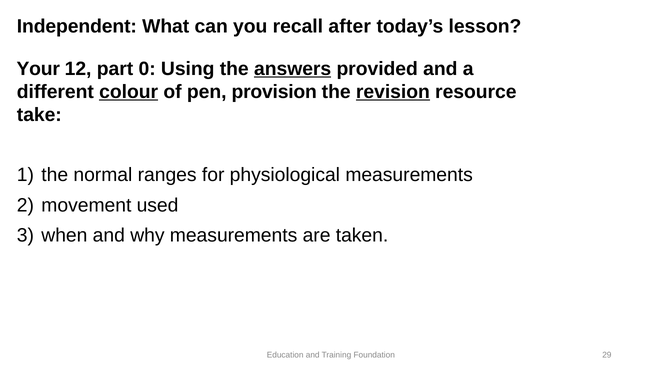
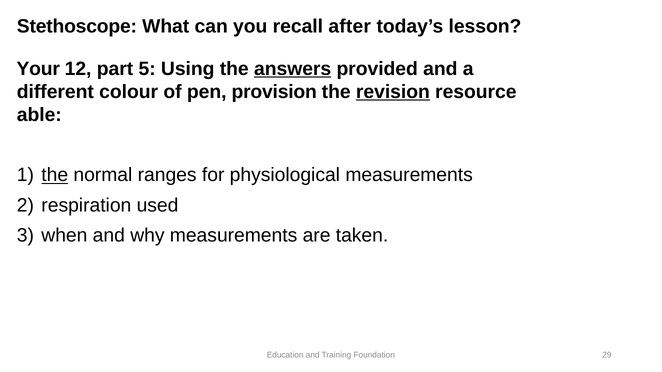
Independent: Independent -> Stethoscope
0: 0 -> 5
colour underline: present -> none
take: take -> able
the at (55, 175) underline: none -> present
movement: movement -> respiration
